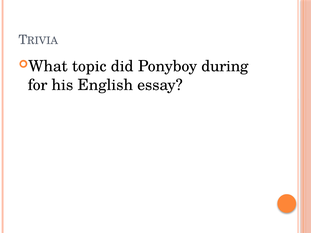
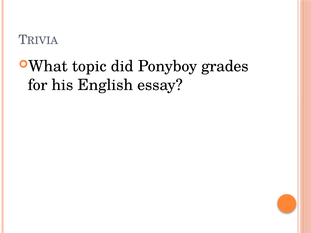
during: during -> grades
